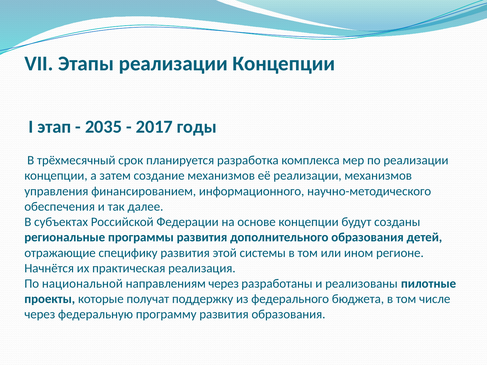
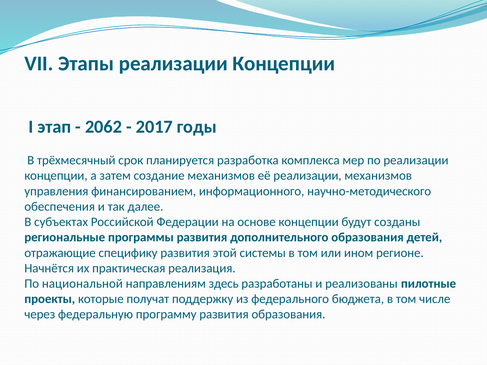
2035: 2035 -> 2062
направлениям через: через -> здесь
